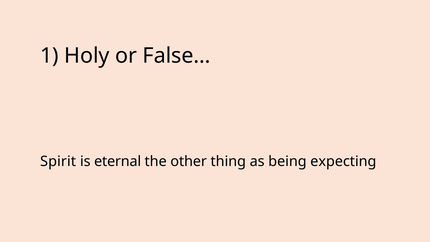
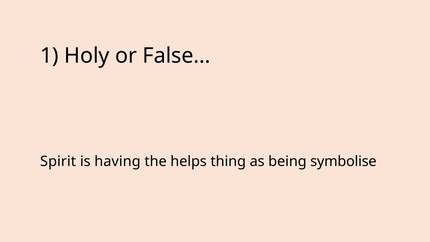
eternal: eternal -> having
other: other -> helps
expecting: expecting -> symbolise
